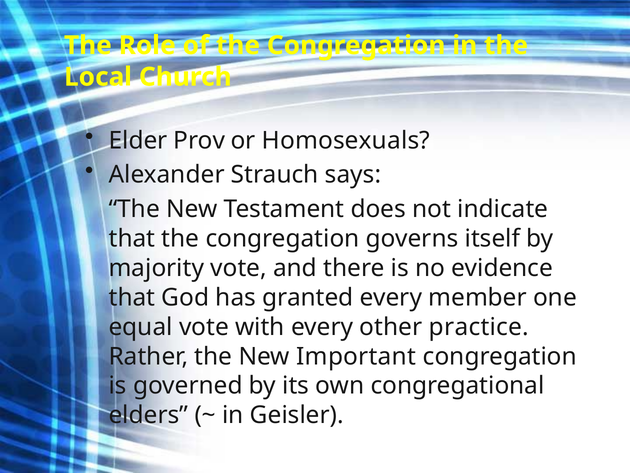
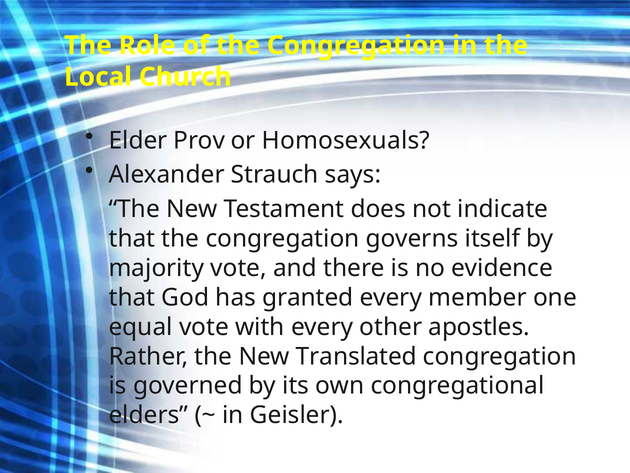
practice: practice -> apostles
Important: Important -> Translated
